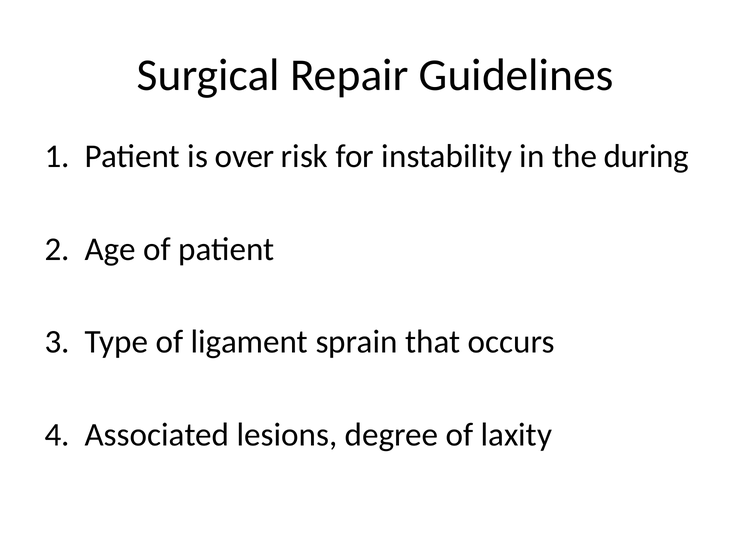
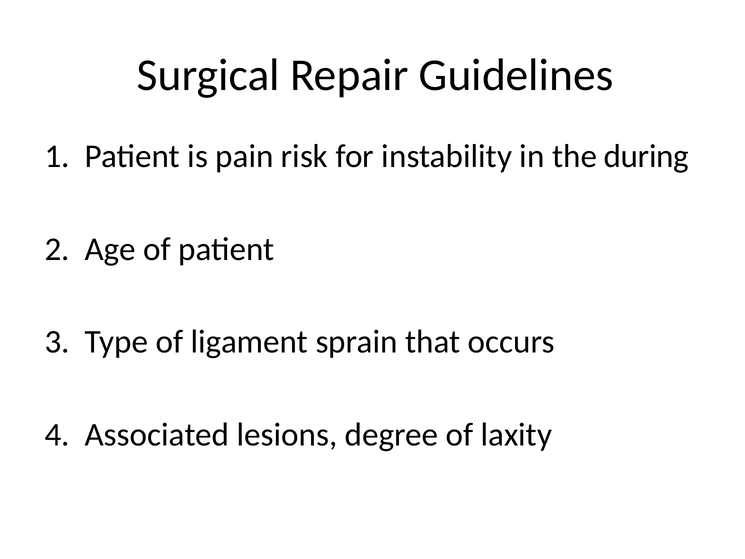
over: over -> pain
